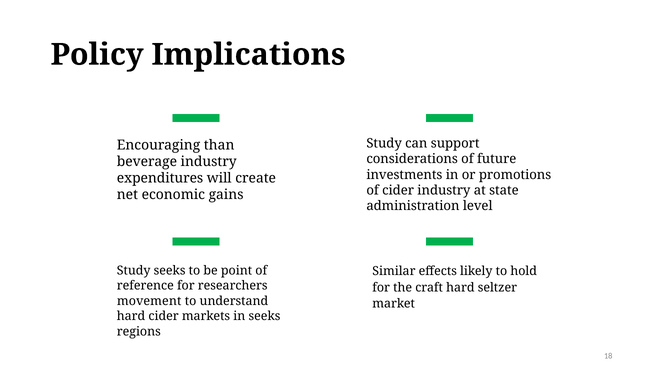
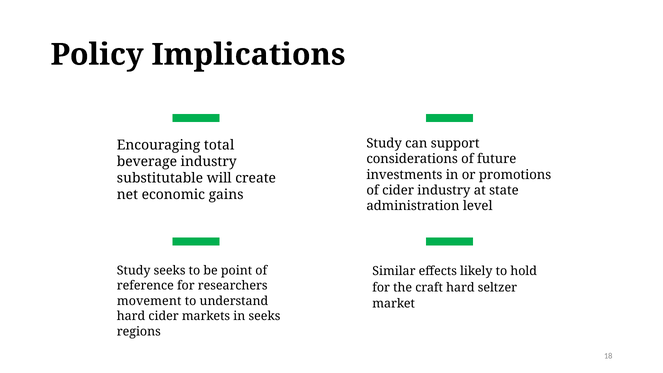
than: than -> total
expenditures: expenditures -> substitutable
